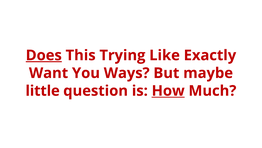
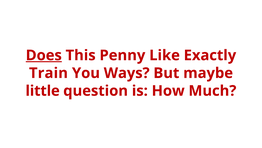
Trying: Trying -> Penny
Want: Want -> Train
How underline: present -> none
